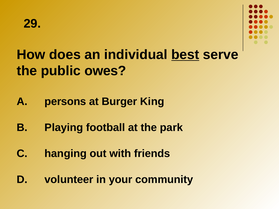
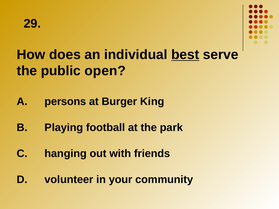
owes: owes -> open
